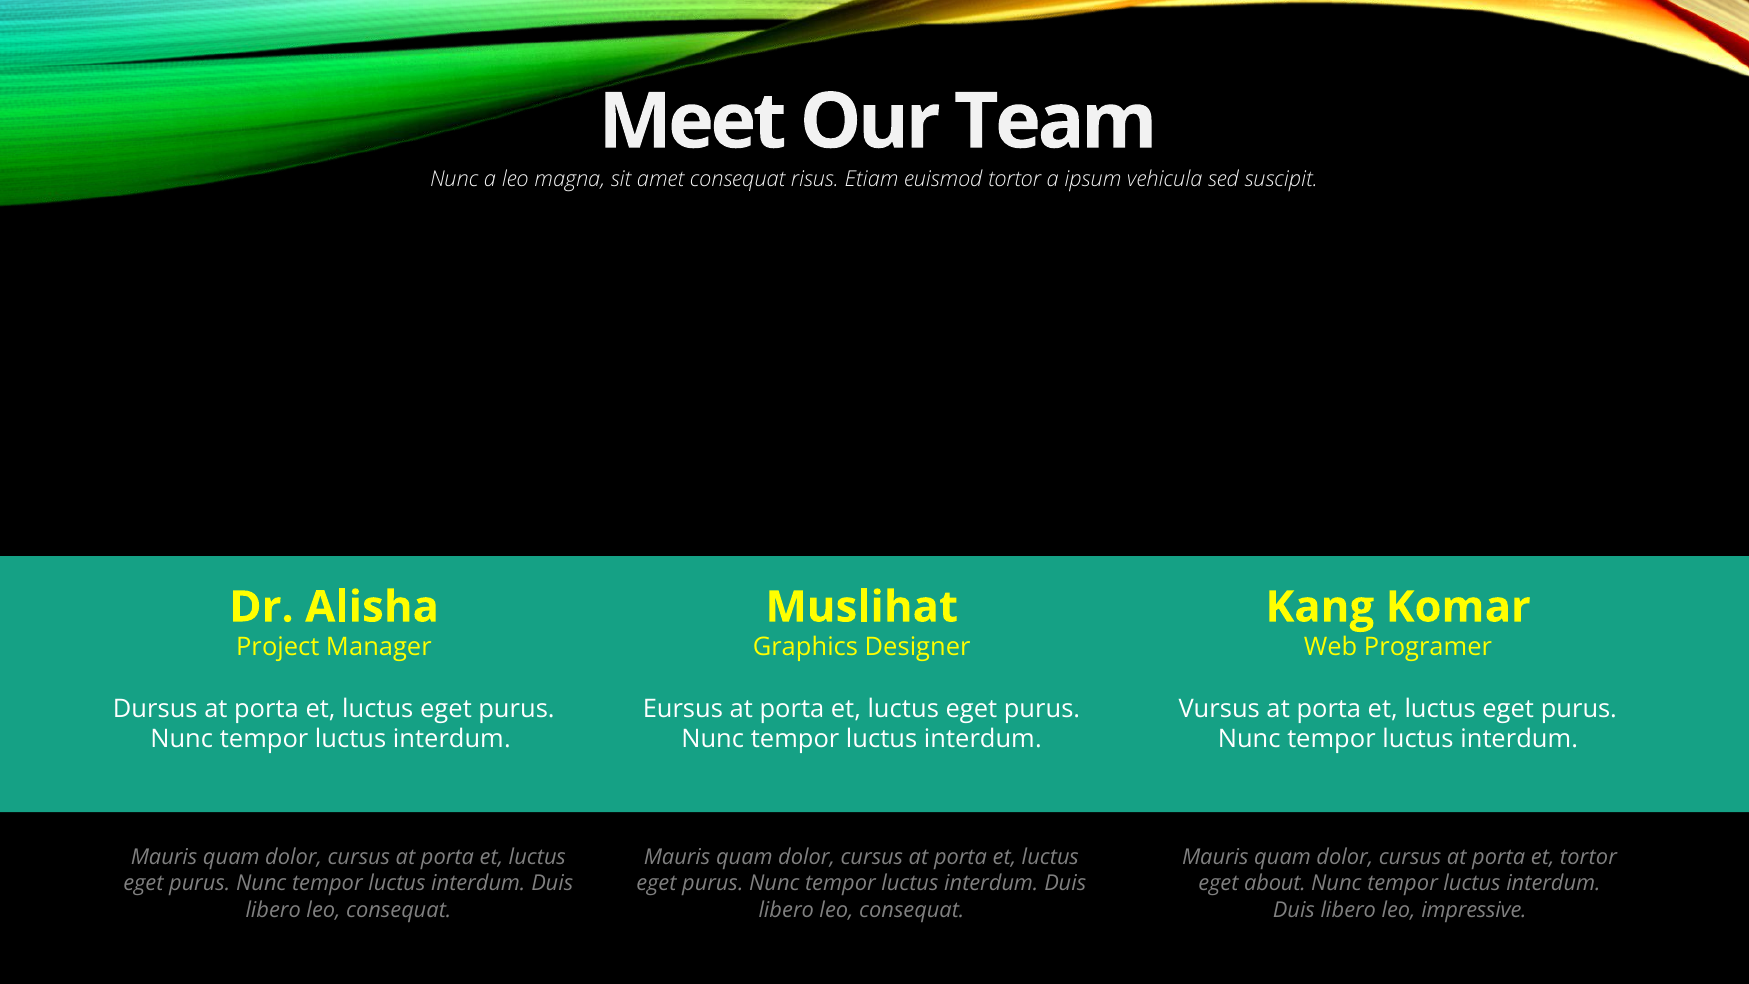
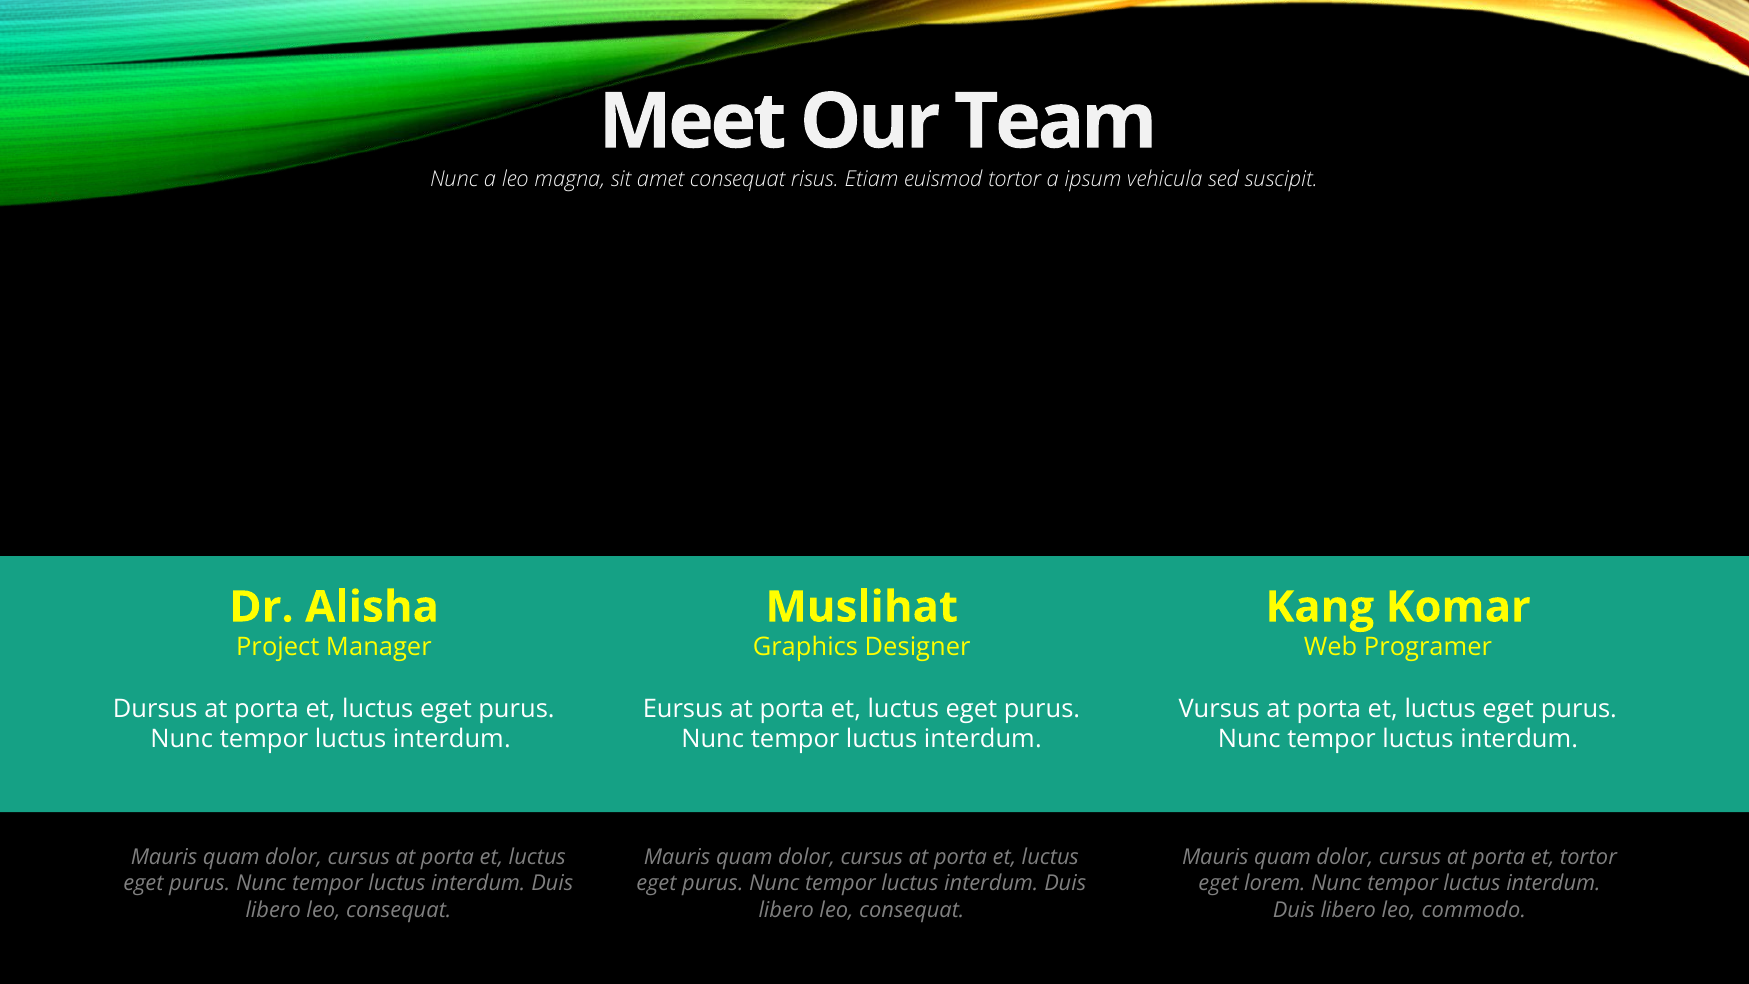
about: about -> lorem
impressive: impressive -> commodo
